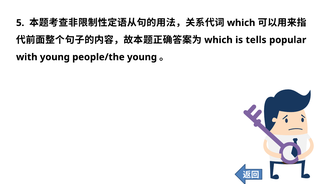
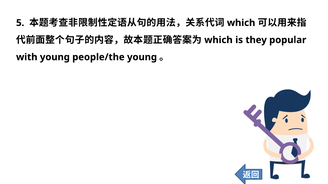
tells: tells -> they
